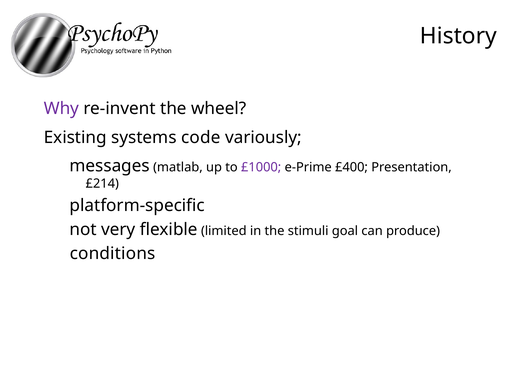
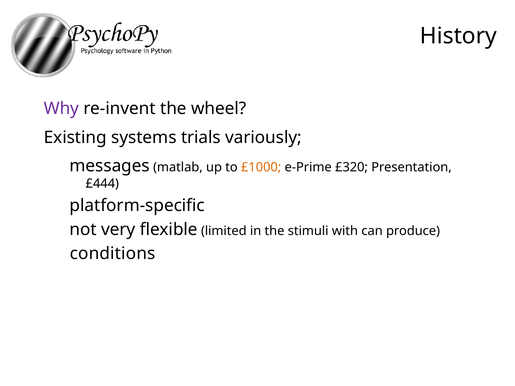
code: code -> trials
£1000 colour: purple -> orange
£400: £400 -> £320
£214: £214 -> £444
goal: goal -> with
